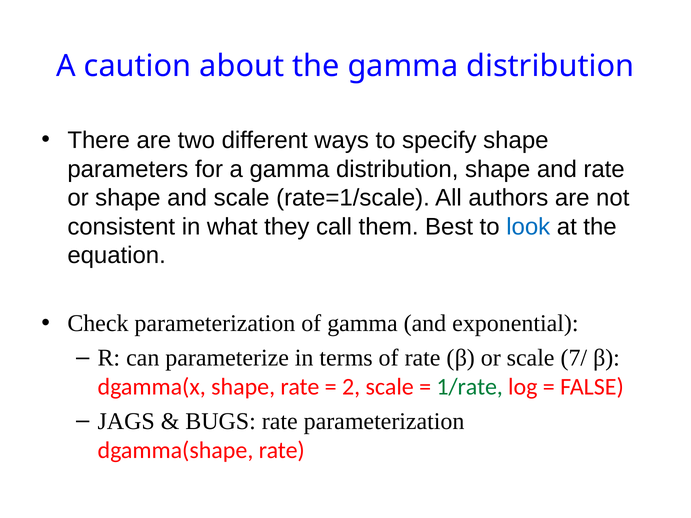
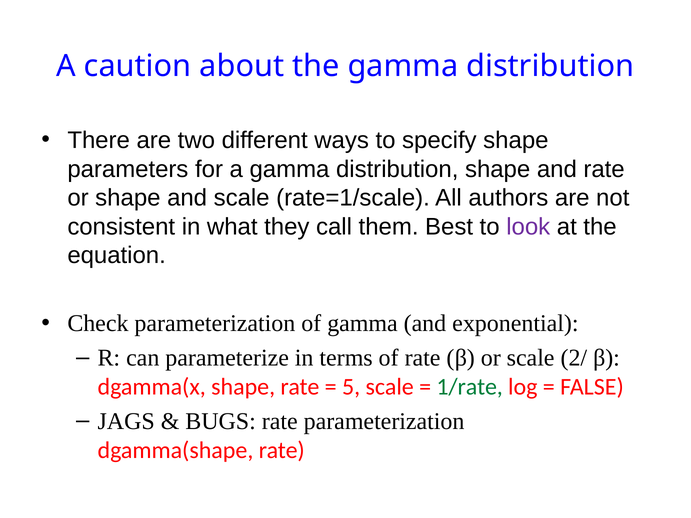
look colour: blue -> purple
7/: 7/ -> 2/
2: 2 -> 5
